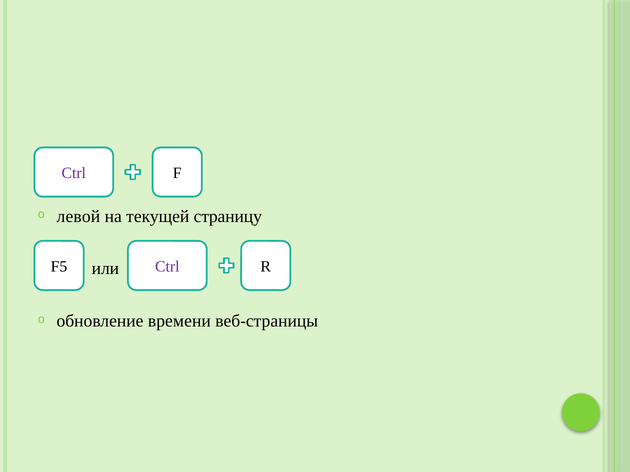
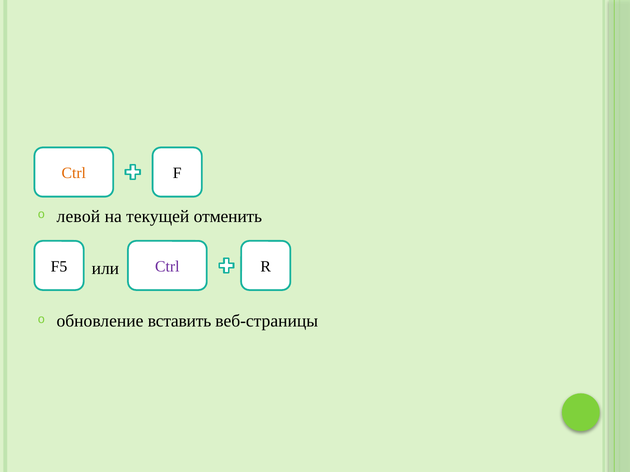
Ctrl at (74, 173) colour: purple -> orange
страницу: страницу -> отменить
времени: времени -> вставить
